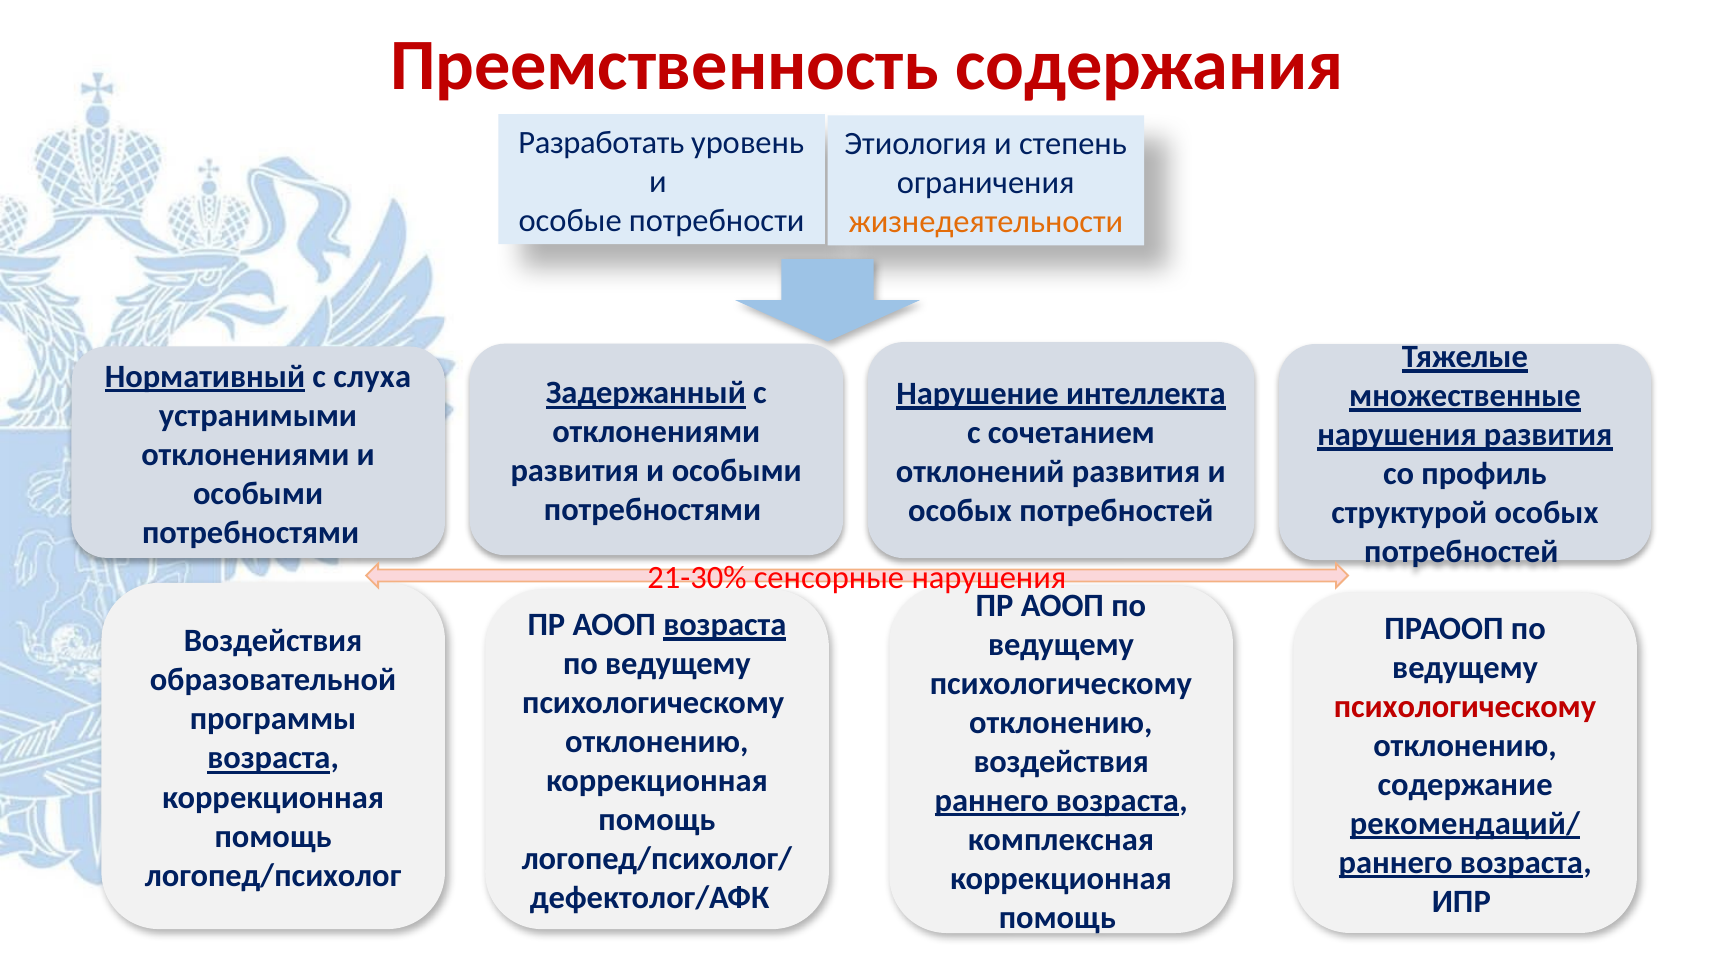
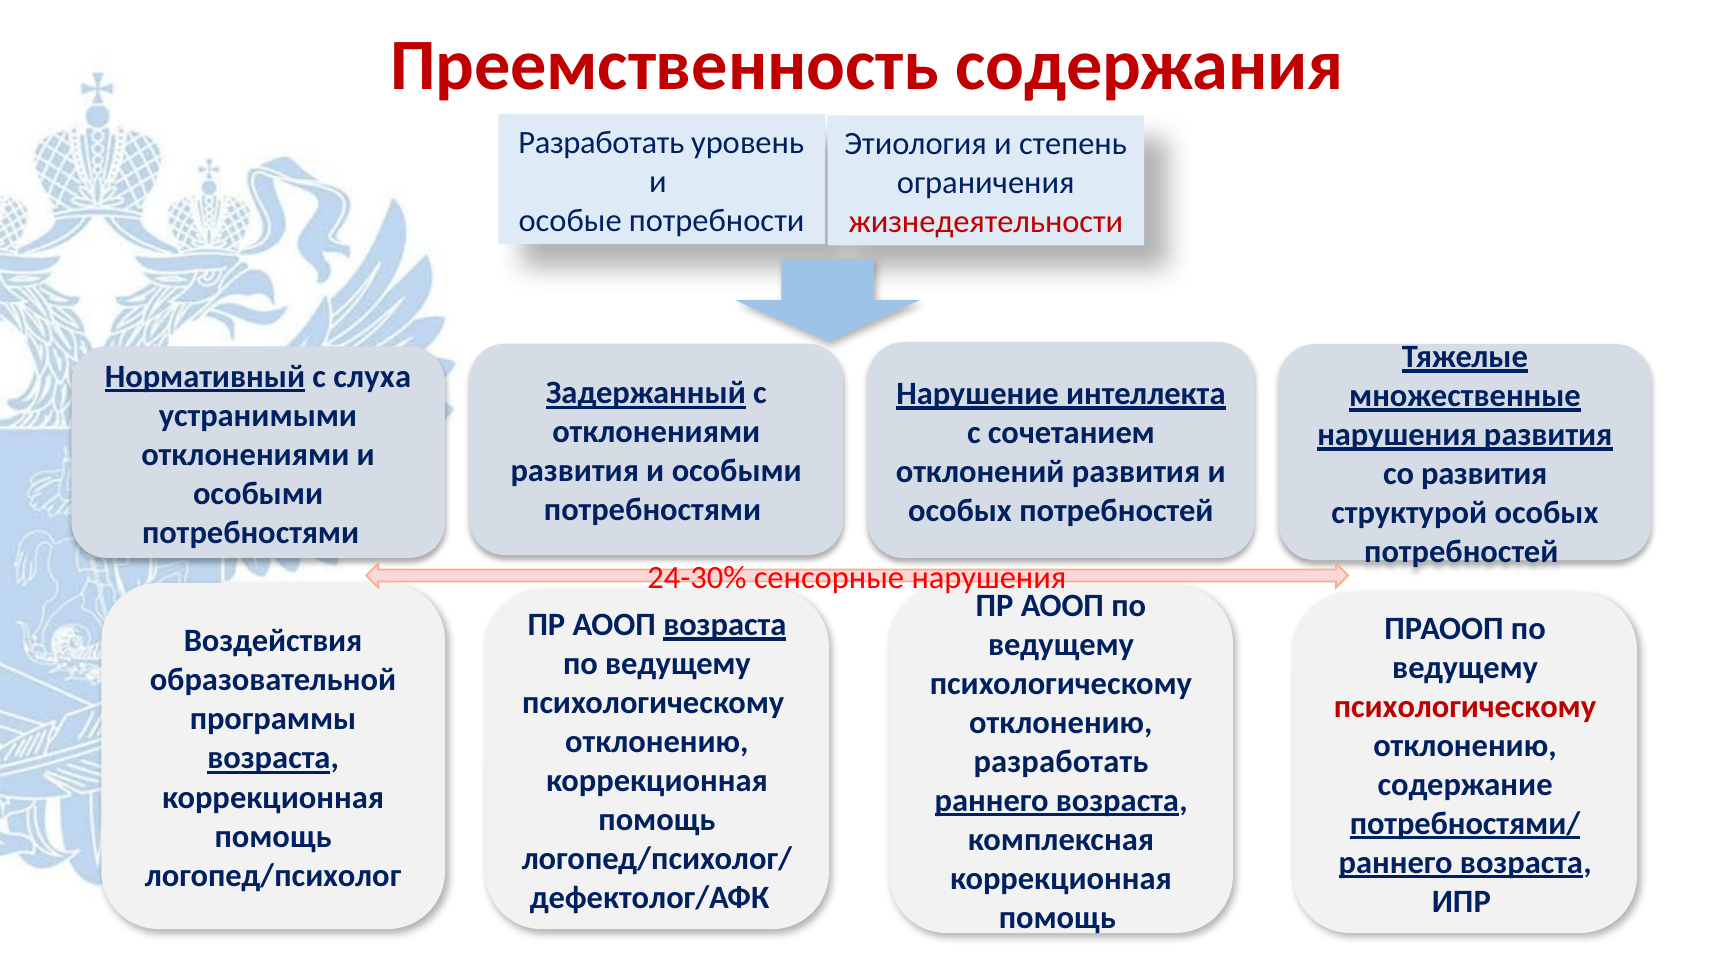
жизнедеятельности colour: orange -> red
со профиль: профиль -> развития
21-30%: 21-30% -> 24-30%
воздействия at (1061, 761): воздействия -> разработать
рекомендаций/: рекомендаций/ -> потребностями/
